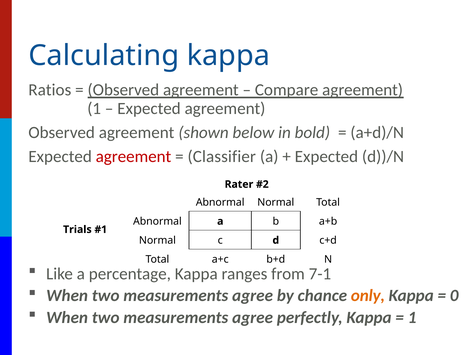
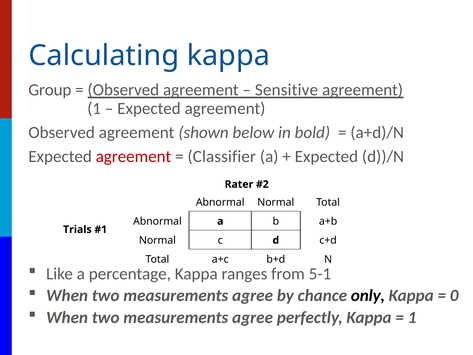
Ratios: Ratios -> Group
Compare: Compare -> Sensitive
7-1: 7-1 -> 5-1
only colour: orange -> black
